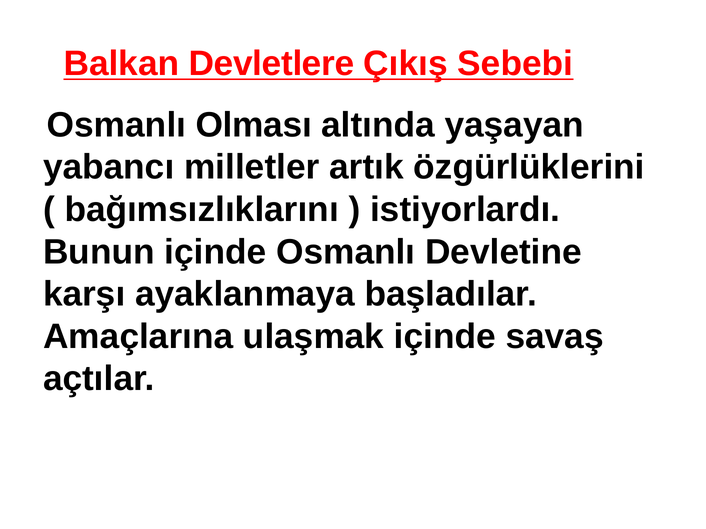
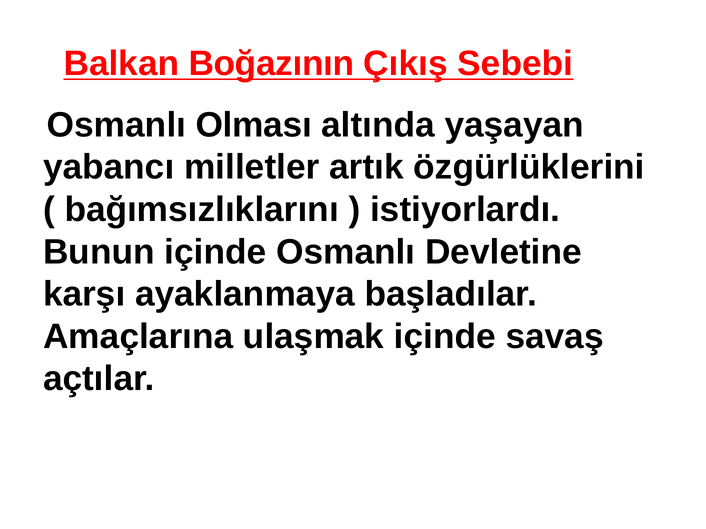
Devletlere: Devletlere -> Boğazının
